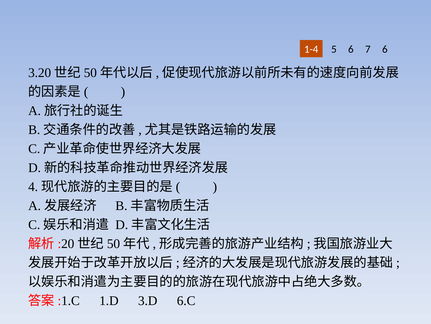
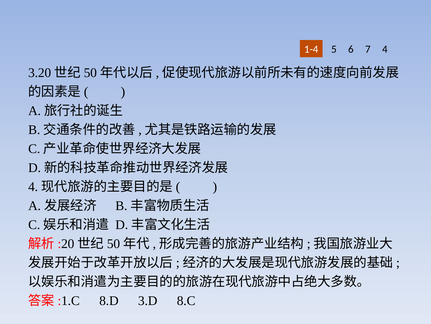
7 6: 6 -> 4
1.D: 1.D -> 8.D
6.C: 6.C -> 8.C
